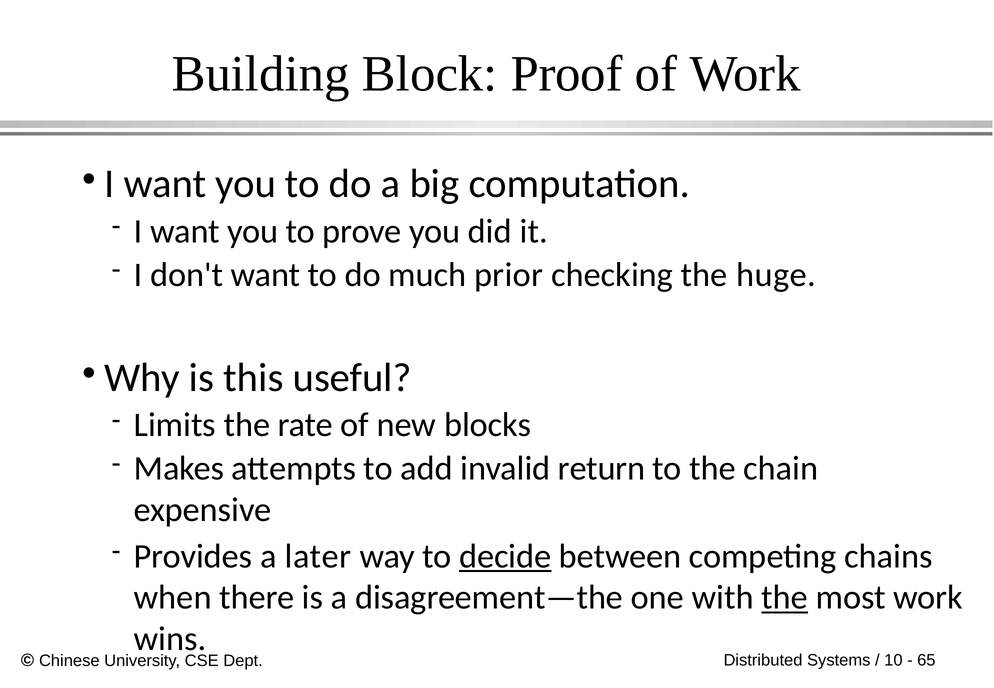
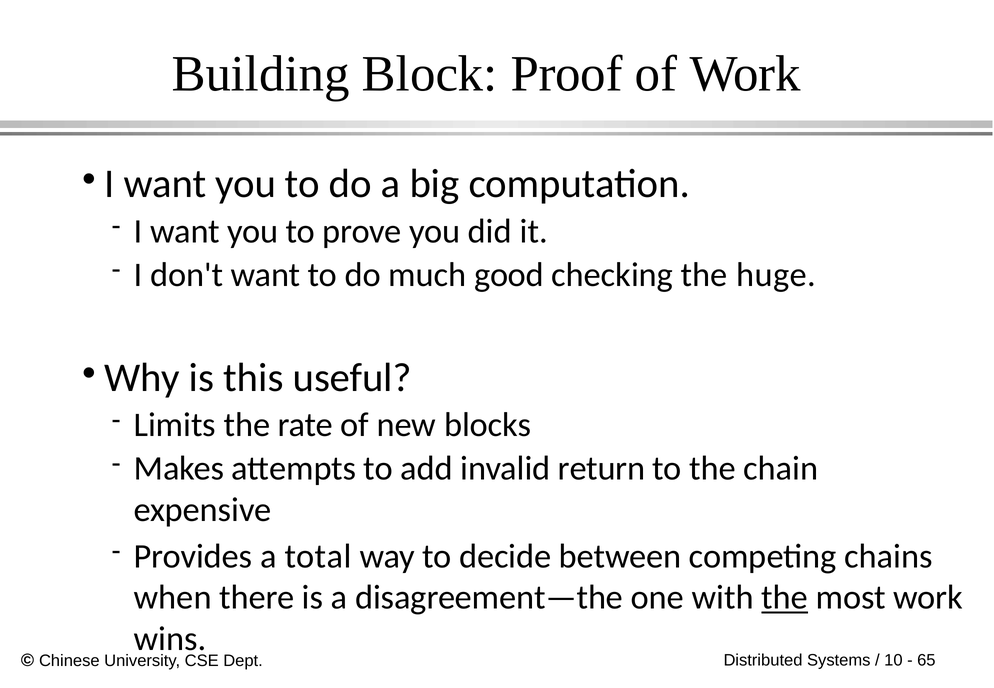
prior: prior -> good
later: later -> total
decide underline: present -> none
